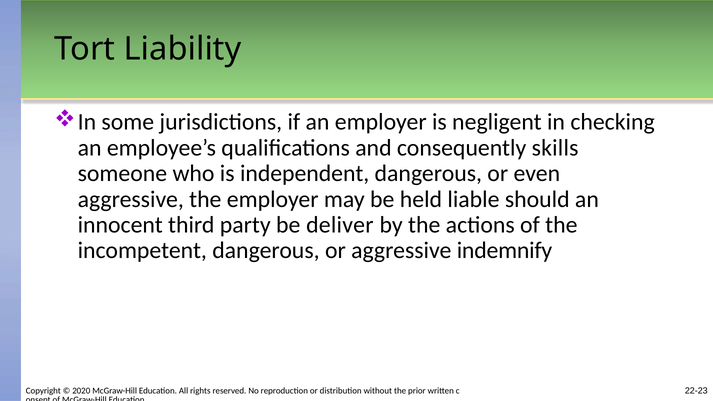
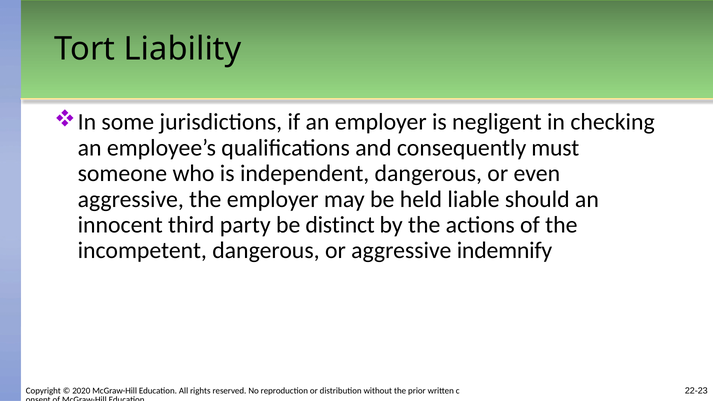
skills: skills -> must
deliver: deliver -> distinct
